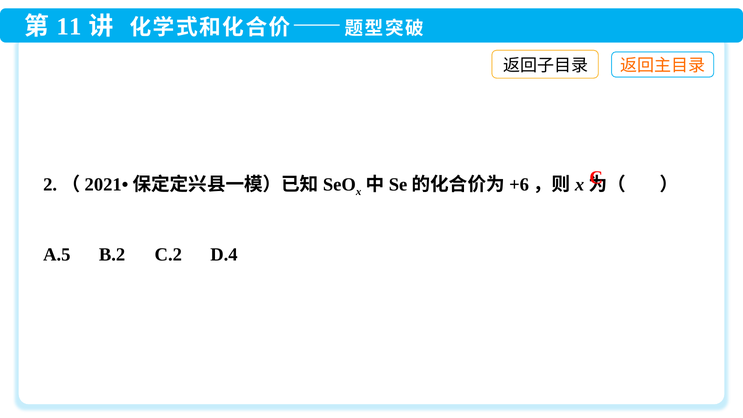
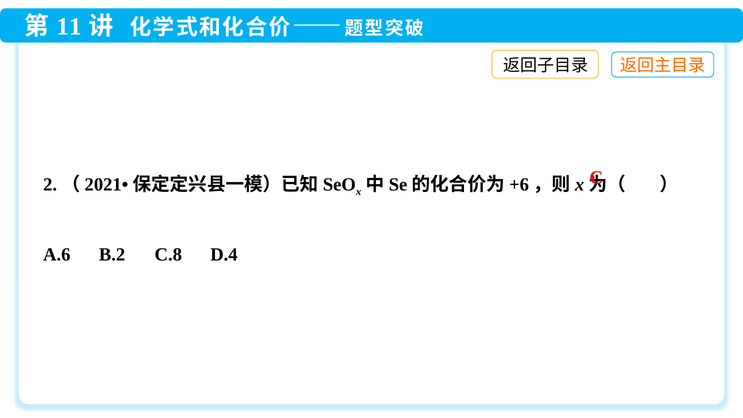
A.5: A.5 -> A.6
C.2: C.2 -> C.8
